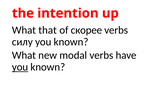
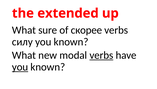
intention: intention -> extended
that: that -> sure
verbs at (101, 55) underline: none -> present
